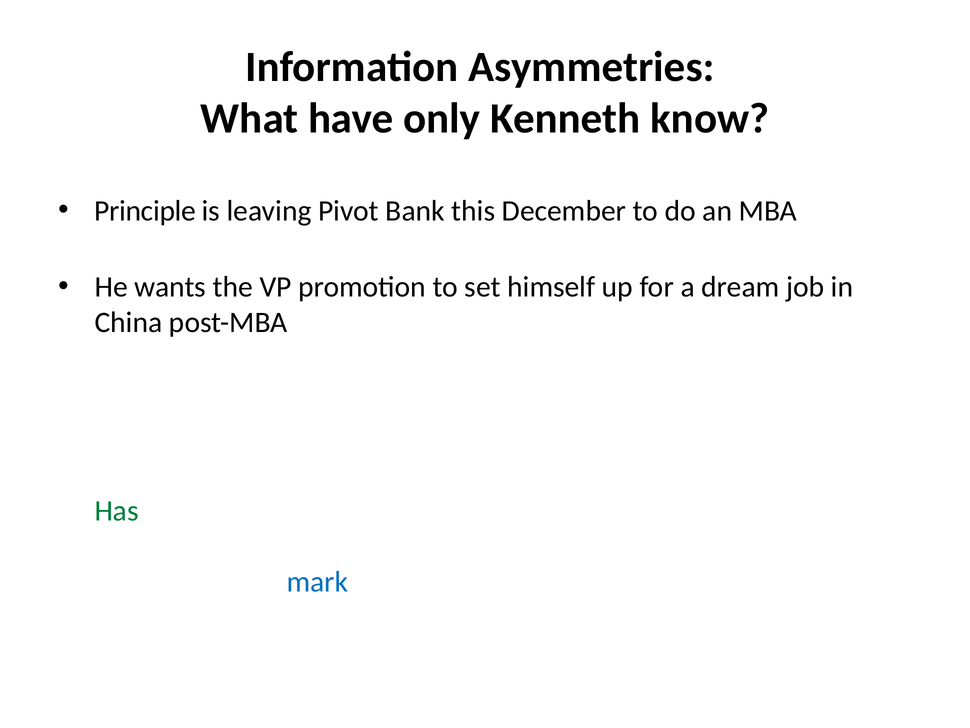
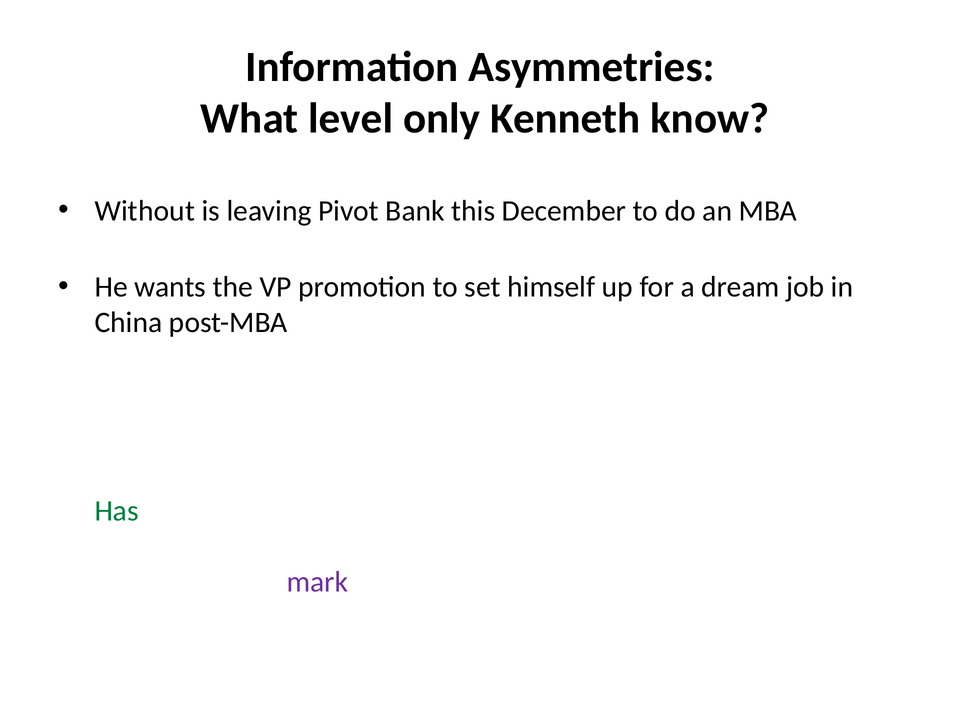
What have: have -> level
Principle: Principle -> Without
mark colour: blue -> purple
